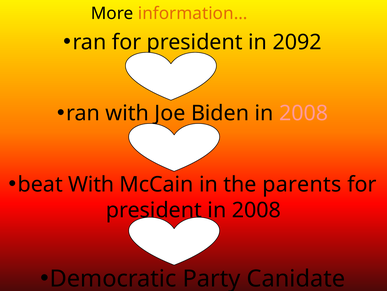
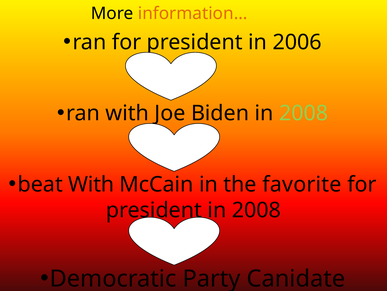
2092: 2092 -> 2006
2008 at (304, 113) colour: pink -> light green
parents: parents -> favorite
